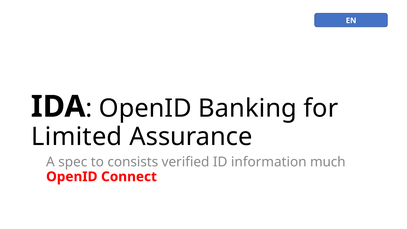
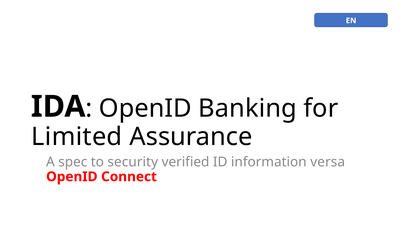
consists: consists -> security
much: much -> versa
